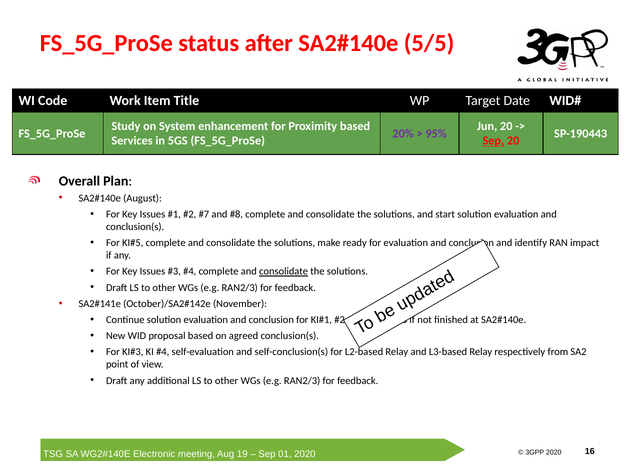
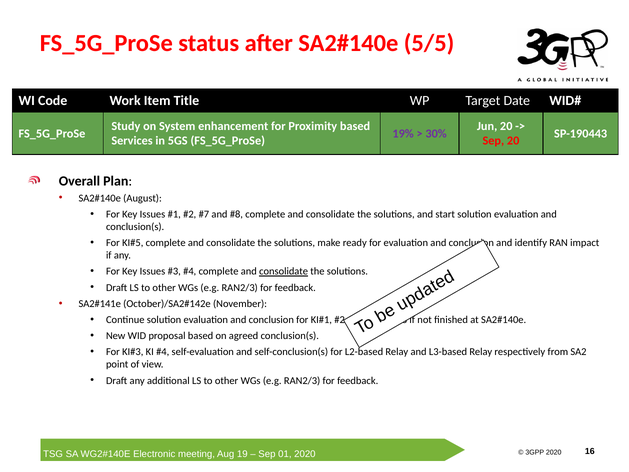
20%: 20% -> 19%
95%: 95% -> 30%
Sep at (493, 141) underline: present -> none
